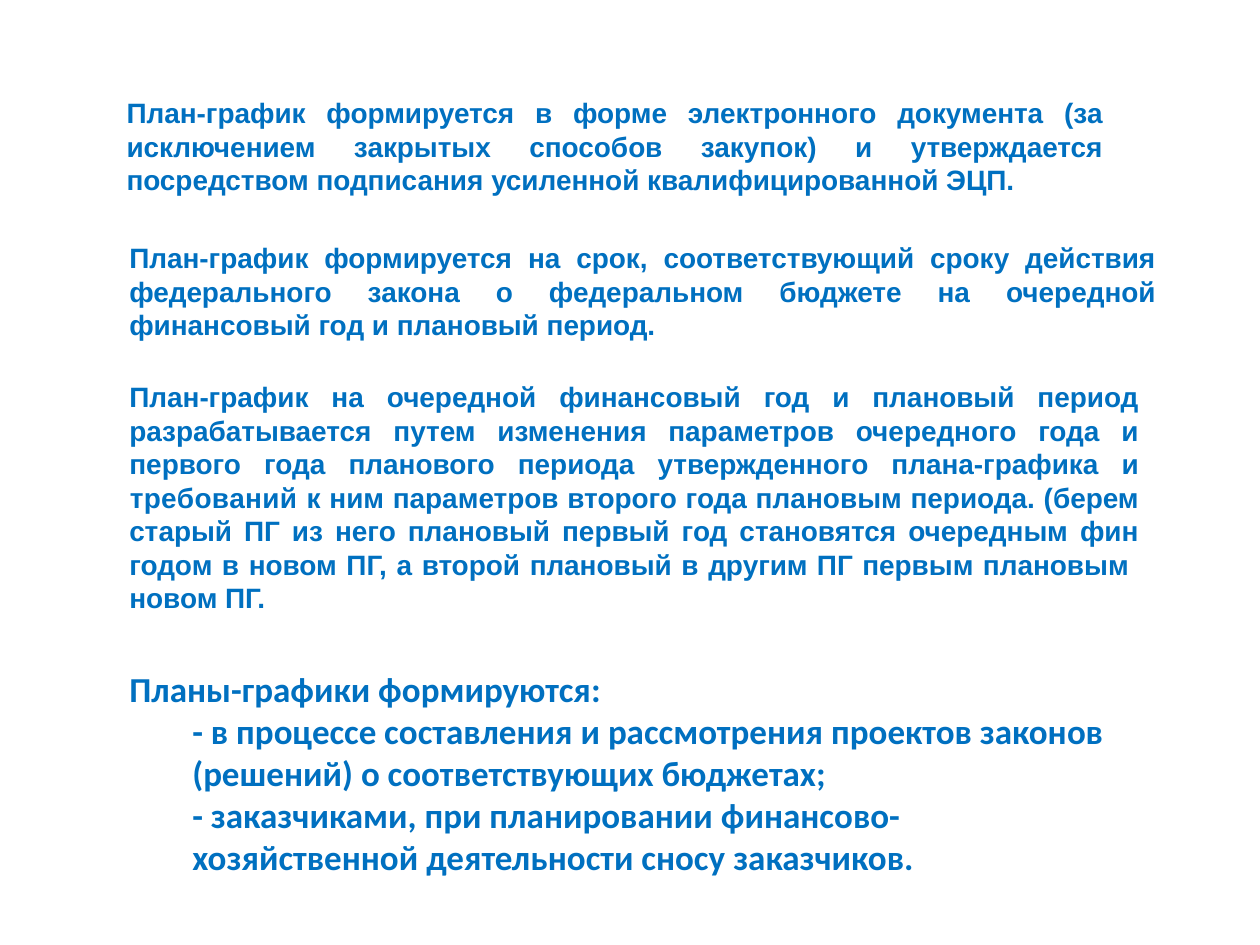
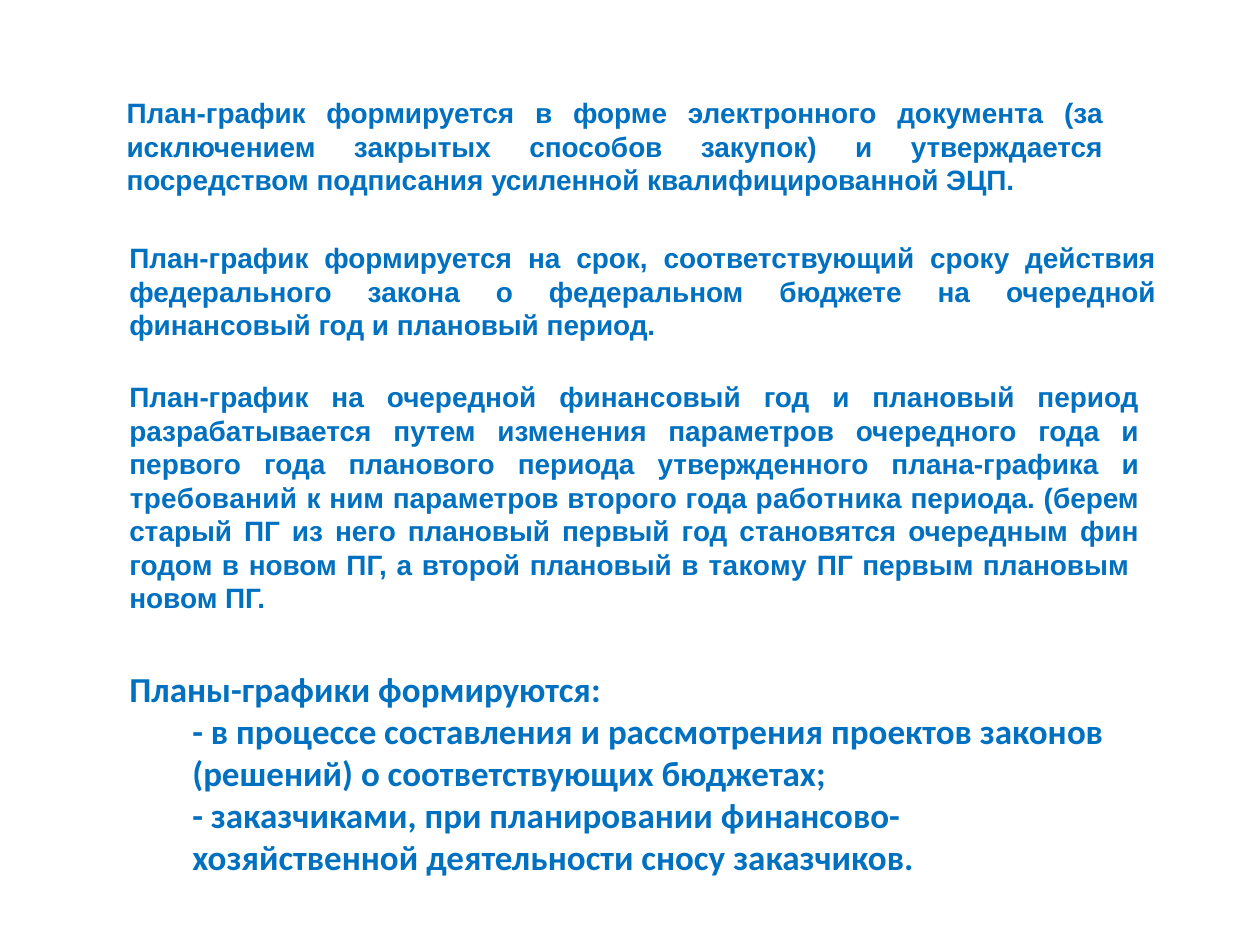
года плановым: плановым -> работника
другим: другим -> такому
